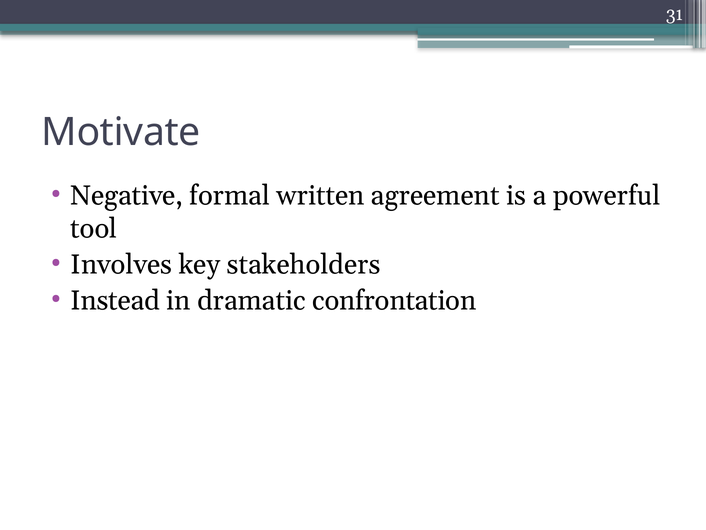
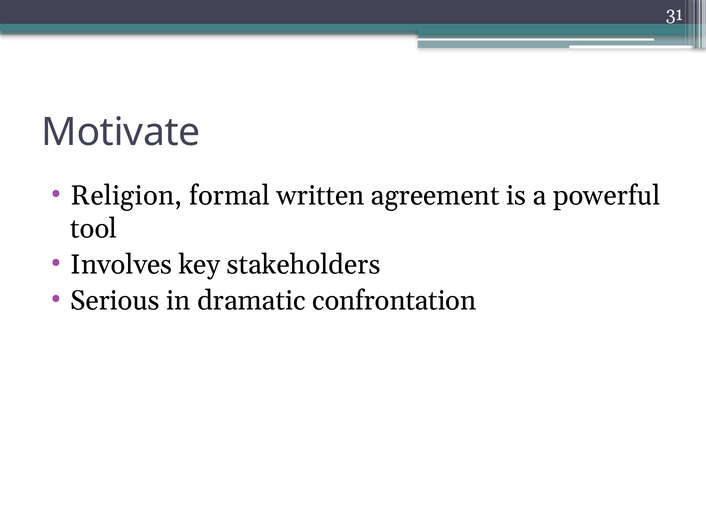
Negative: Negative -> Religion
Instead: Instead -> Serious
